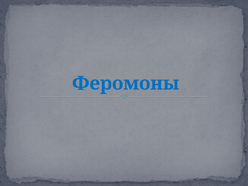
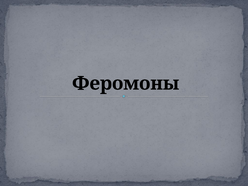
Феромоны colour: blue -> black
